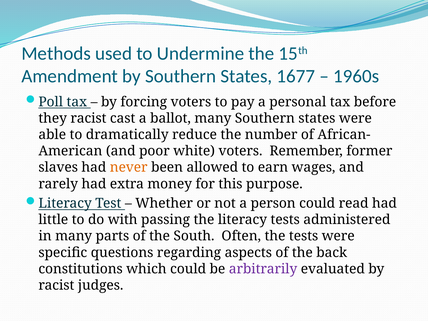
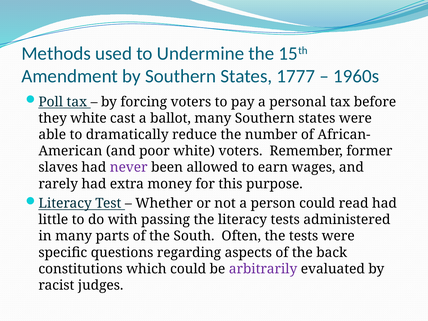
1677: 1677 -> 1777
they racist: racist -> white
never colour: orange -> purple
